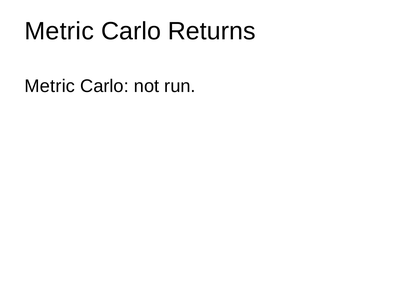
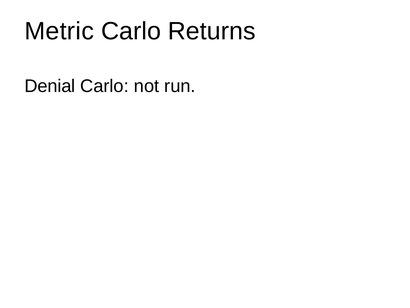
Metric at (50, 86): Metric -> Denial
